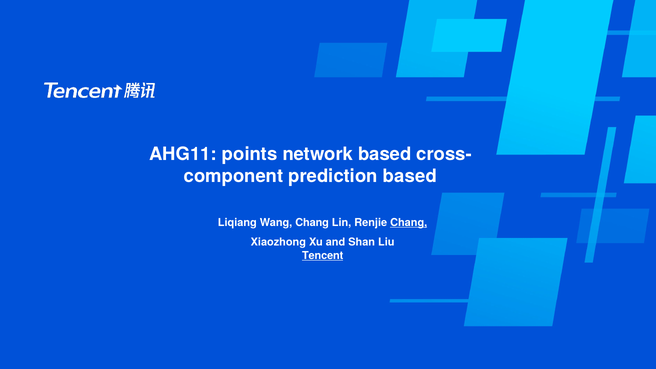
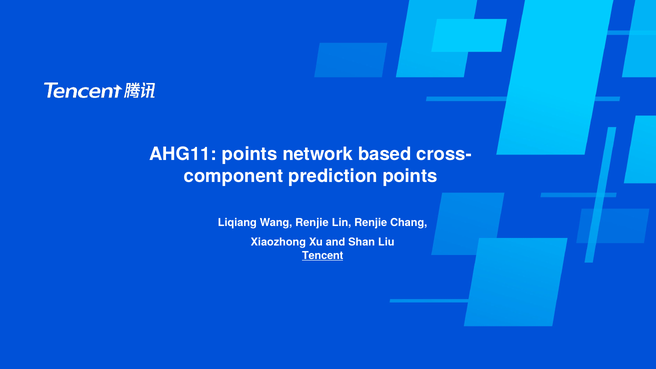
prediction based: based -> points
Wang Chang: Chang -> Renjie
Chang at (409, 223) underline: present -> none
